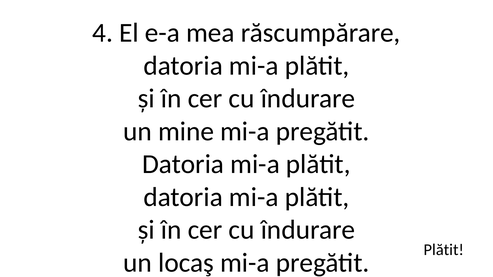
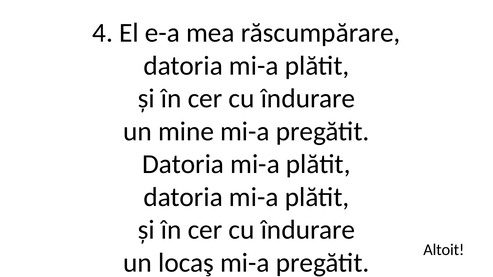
Plătit at (444, 250): Plătit -> Altoit
